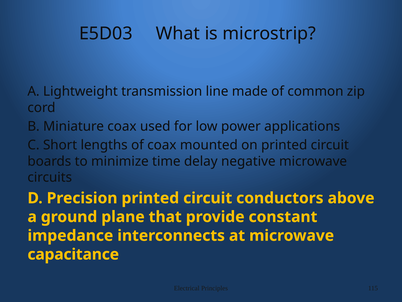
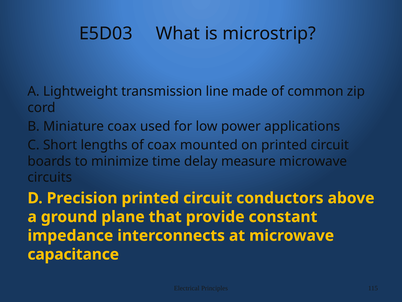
negative: negative -> measure
